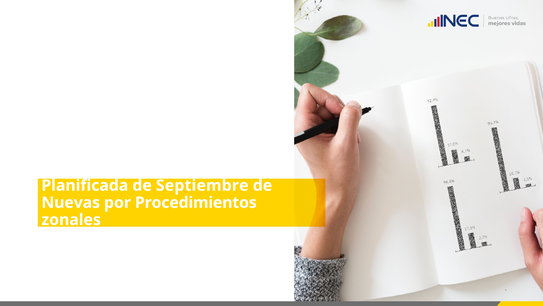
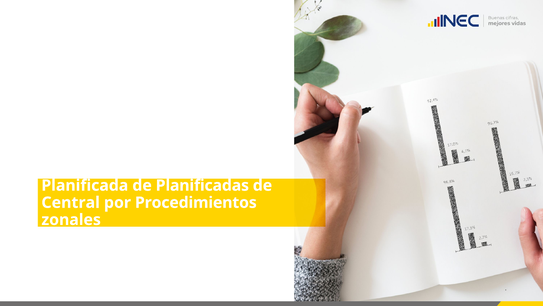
Septiembre: Septiembre -> Planificadas
Nuevas: Nuevas -> Central
